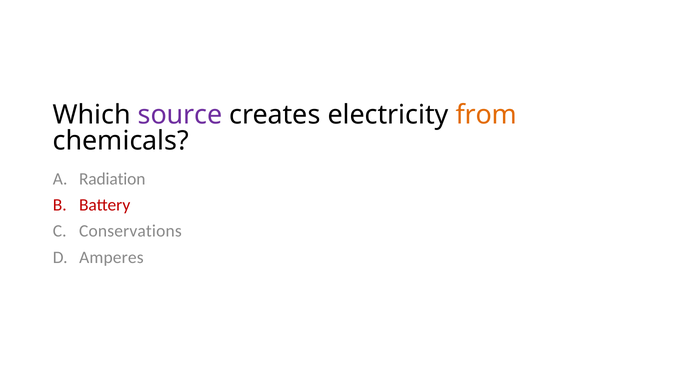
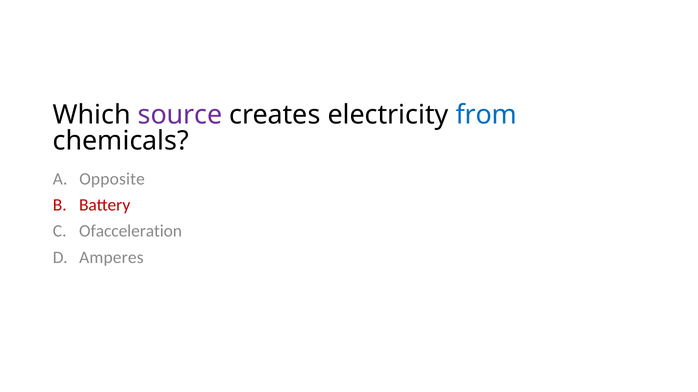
from colour: orange -> blue
Radiation: Radiation -> Opposite
Conservations: Conservations -> Ofacceleration
